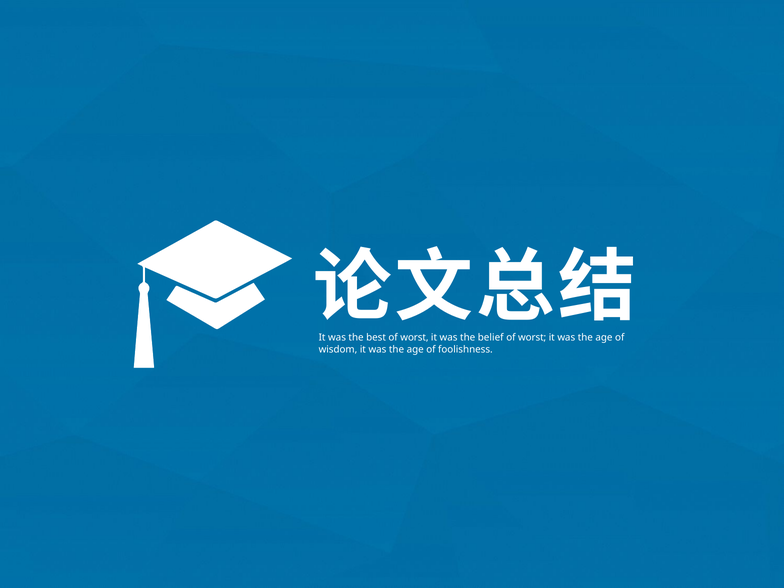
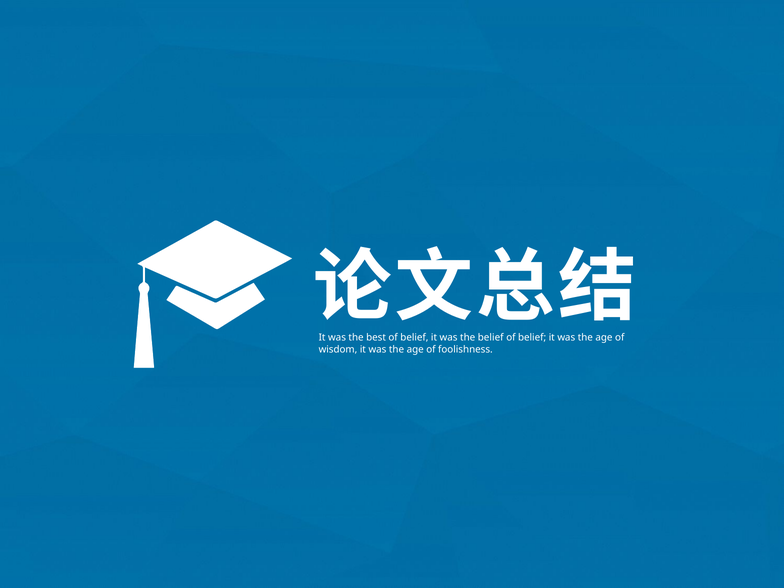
best of worst: worst -> belief
worst at (532, 338): worst -> belief
